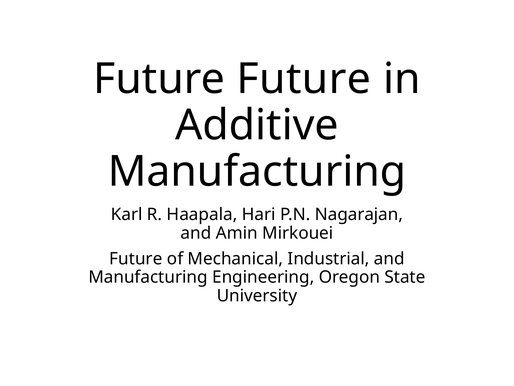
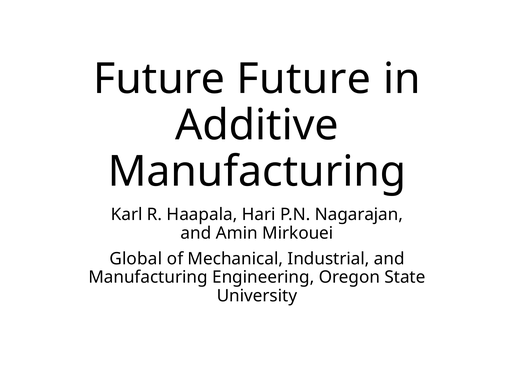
Future at (136, 258): Future -> Global
